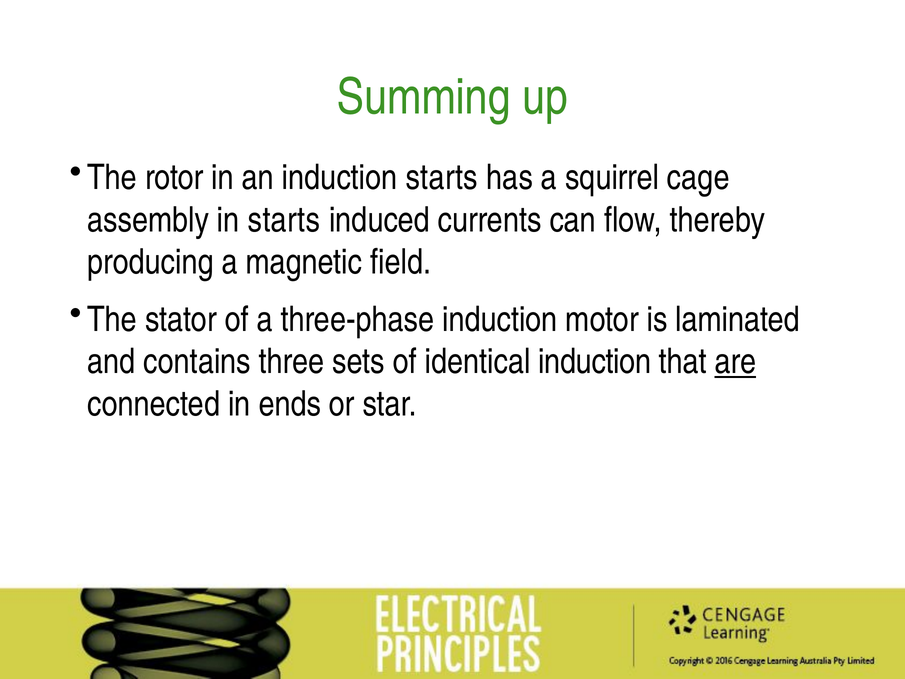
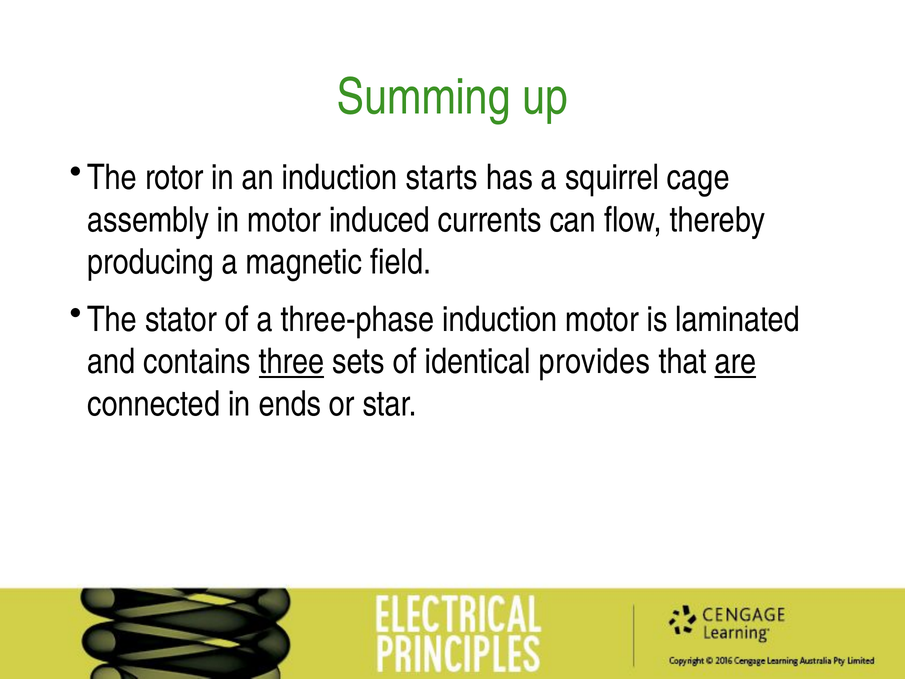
in starts: starts -> motor
three underline: none -> present
identical induction: induction -> provides
